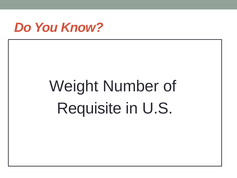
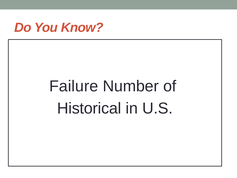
Weight: Weight -> Failure
Requisite: Requisite -> Historical
